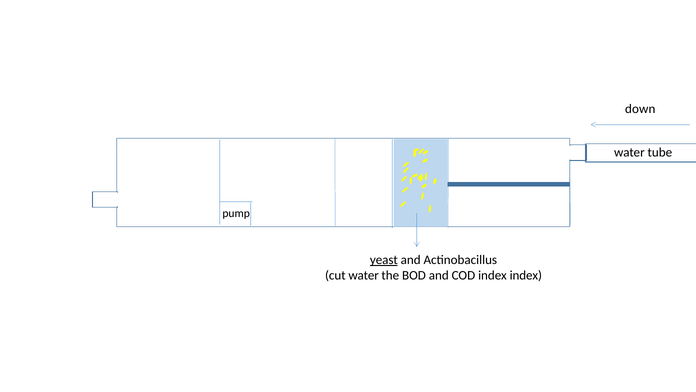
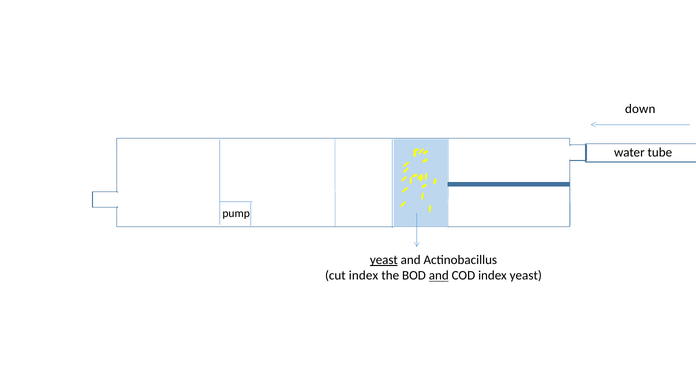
cut water: water -> index
and at (439, 275) underline: none -> present
index index: index -> yeast
